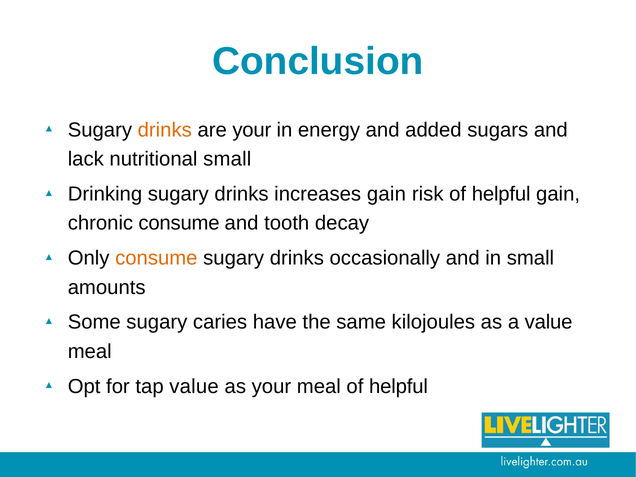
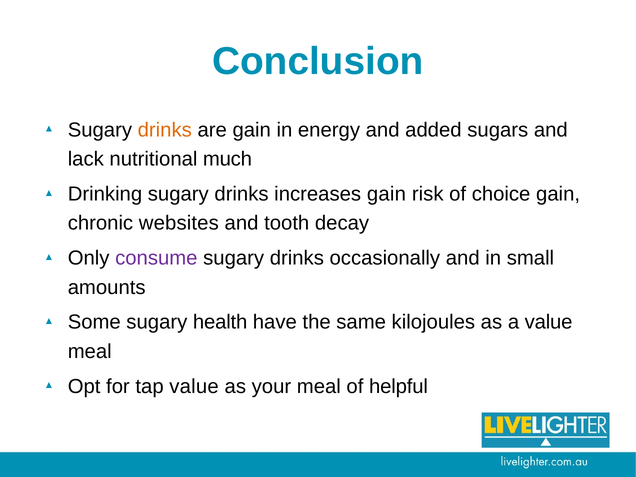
are your: your -> gain
nutritional small: small -> much
risk of helpful: helpful -> choice
chronic consume: consume -> websites
consume at (156, 258) colour: orange -> purple
caries: caries -> health
